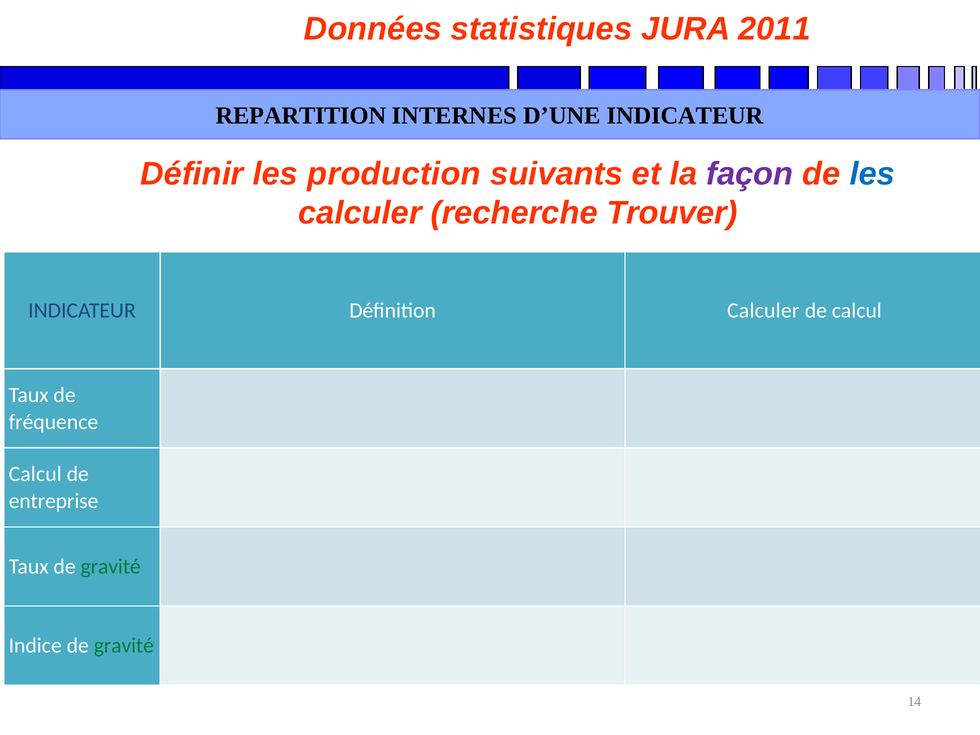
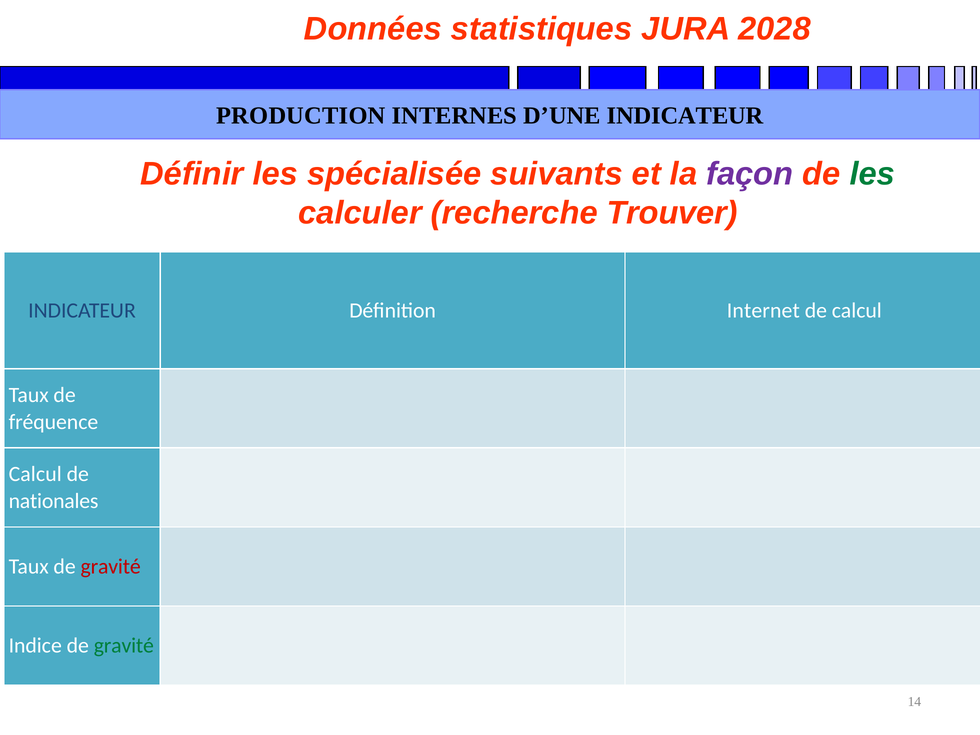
2011: 2011 -> 2028
REPARTITION: REPARTITION -> PRODUCTION
production: production -> spécialisée
les at (872, 174) colour: blue -> green
Définition Calculer: Calculer -> Internet
entreprise: entreprise -> nationales
gravité at (111, 567) colour: green -> red
